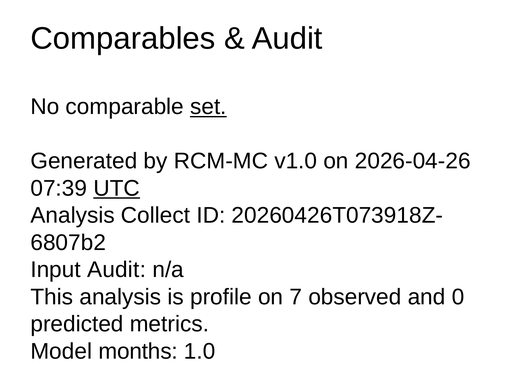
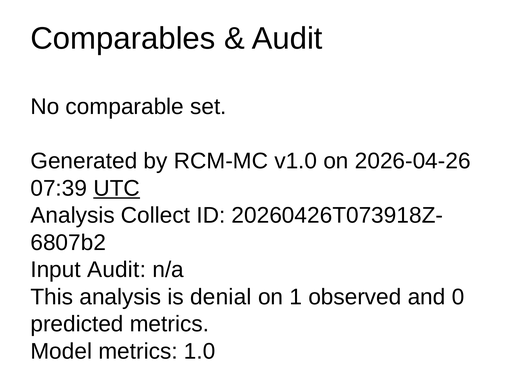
set underline: present -> none
profile: profile -> denial
7: 7 -> 1
Model months: months -> metrics
